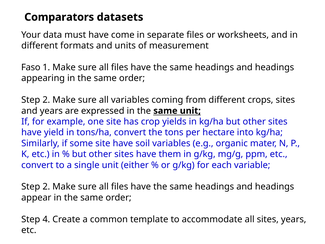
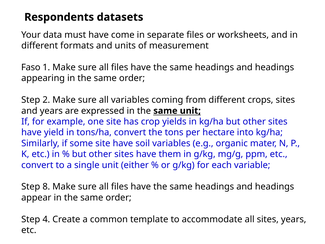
Comparators: Comparators -> Respondents
2 at (46, 187): 2 -> 8
